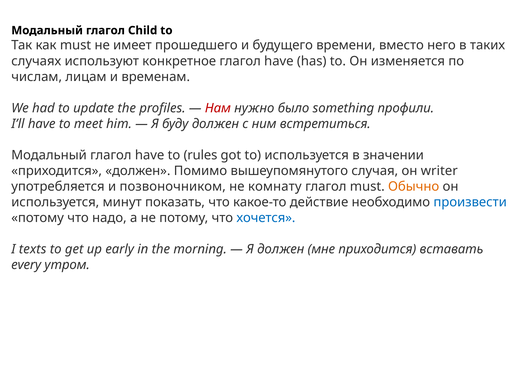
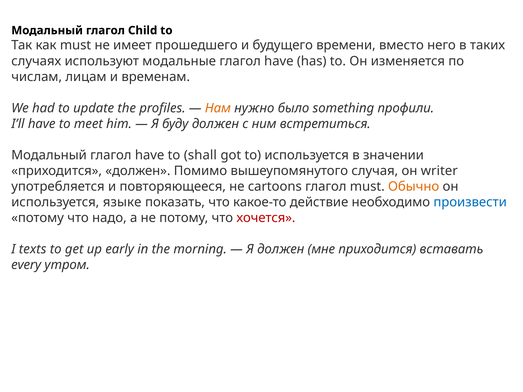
конкретное: конкретное -> модальные
Нам colour: red -> orange
rules: rules -> shall
позвоночником: позвоночником -> повторяющееся
комнату: комнату -> cartoons
минут: минут -> языке
хочется colour: blue -> red
